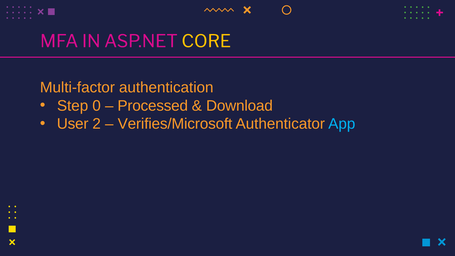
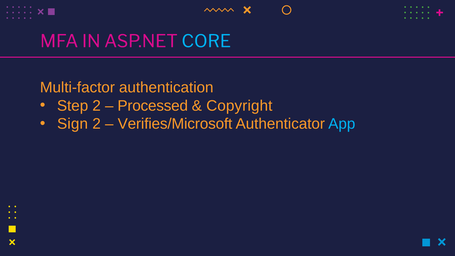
CORE colour: yellow -> light blue
Step 0: 0 -> 2
Download: Download -> Copyright
User: User -> Sign
